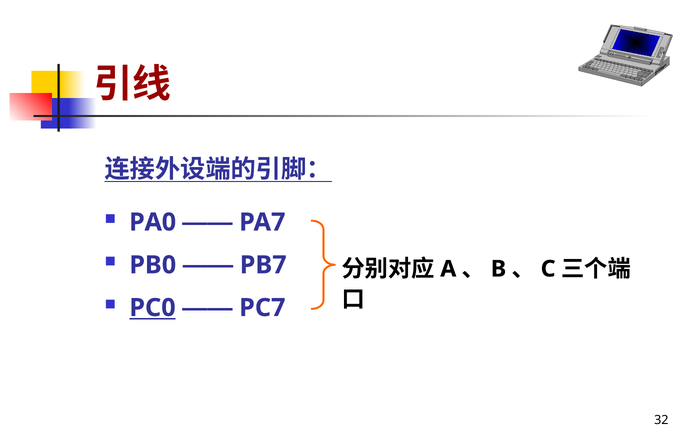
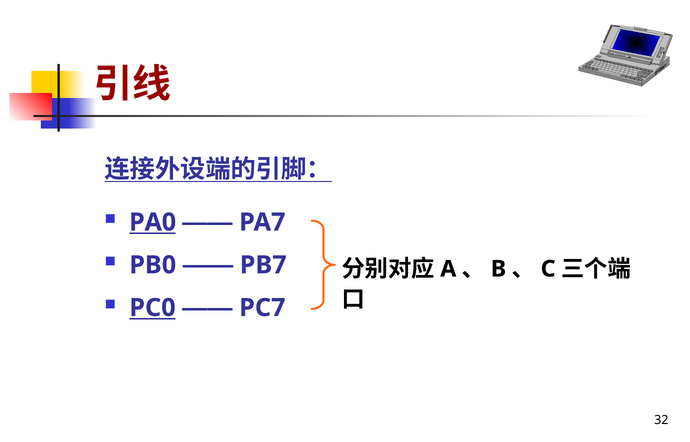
PA0 underline: none -> present
